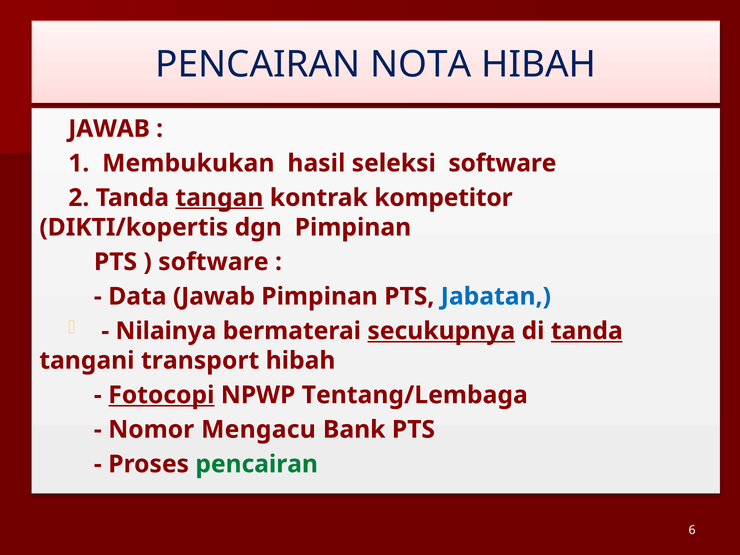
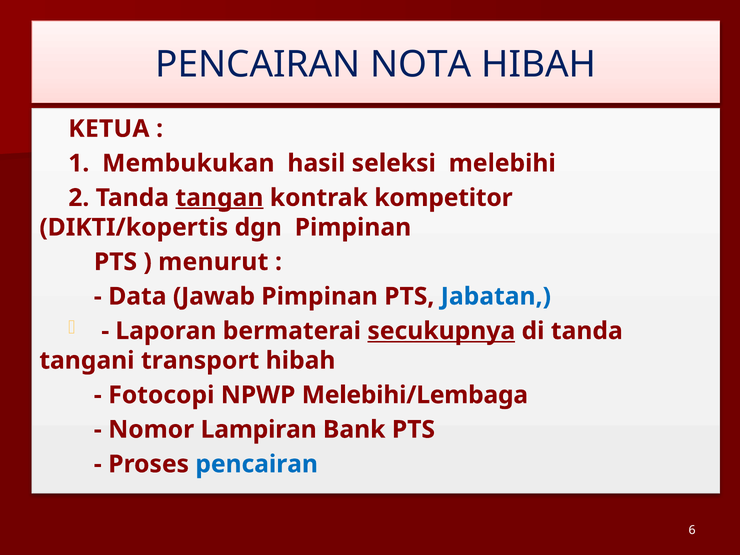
JAWAB at (109, 129): JAWAB -> KETUA
seleksi software: software -> melebihi
software at (213, 262): software -> menurut
Nilainya: Nilainya -> Laporan
tanda at (587, 331) underline: present -> none
Fotocopi underline: present -> none
Tentang/Lembaga: Tentang/Lembaga -> Melebihi/Lembaga
Mengacu: Mengacu -> Lampiran
pencairan at (257, 464) colour: green -> blue
